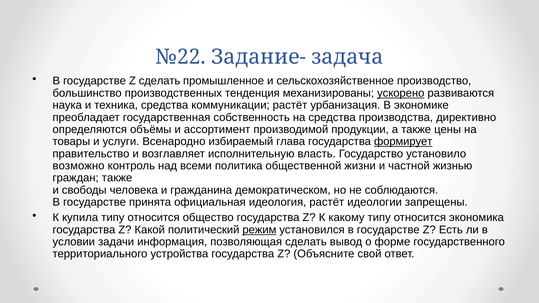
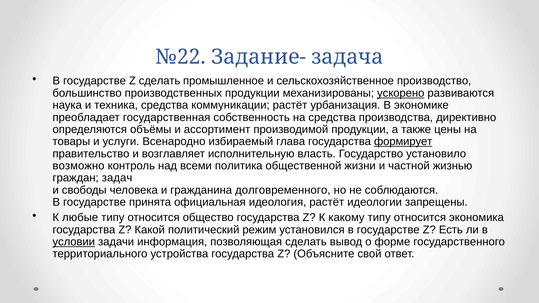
производственных тенденция: тенденция -> продукции
граждан также: также -> задач
демократическом: демократическом -> долговременного
купила: купила -> любые
режим underline: present -> none
условии underline: none -> present
